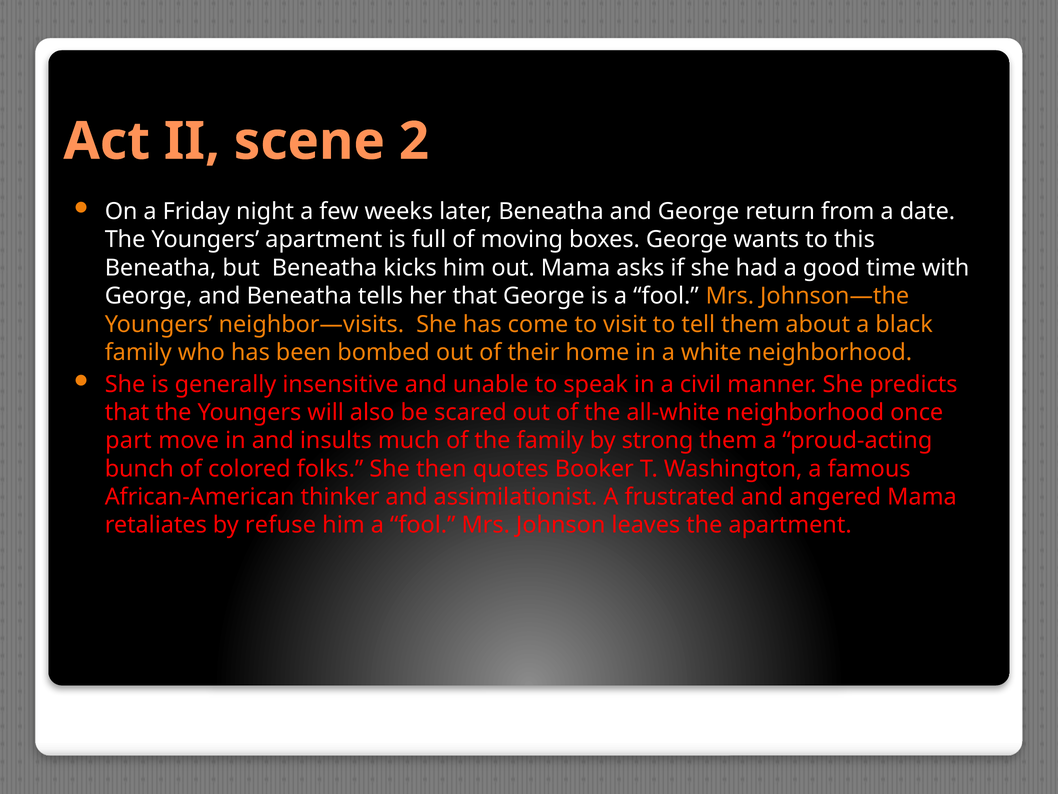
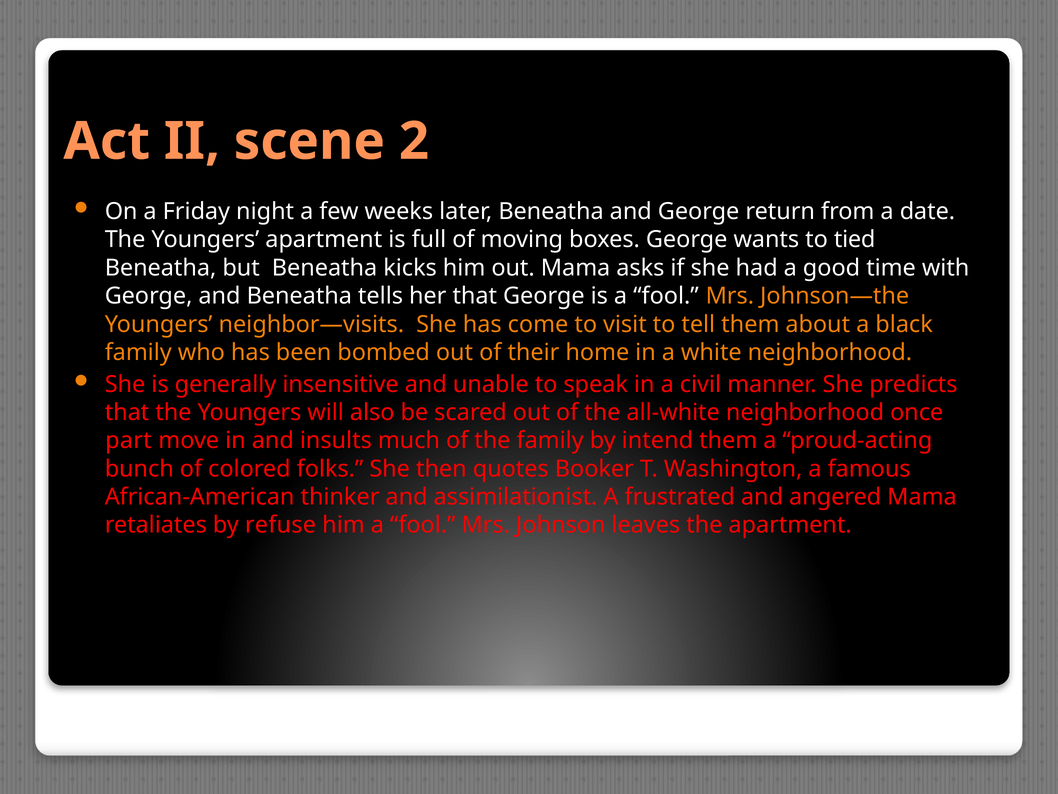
this: this -> tied
strong: strong -> intend
